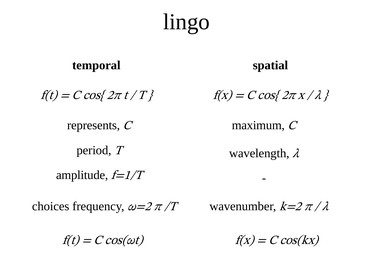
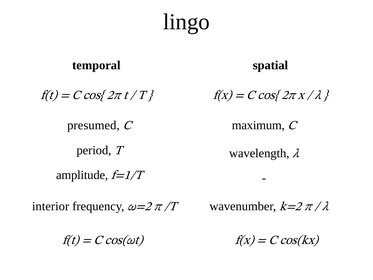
represents: represents -> presumed
choices: choices -> interior
